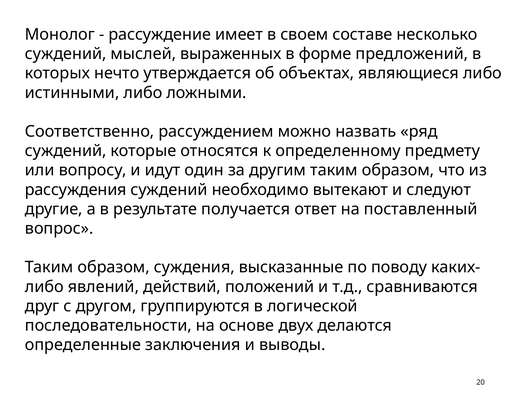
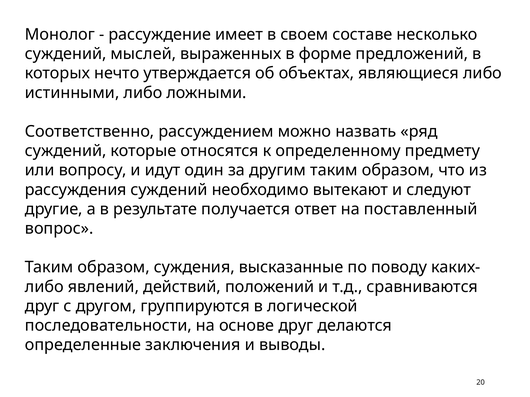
основе двух: двух -> друг
